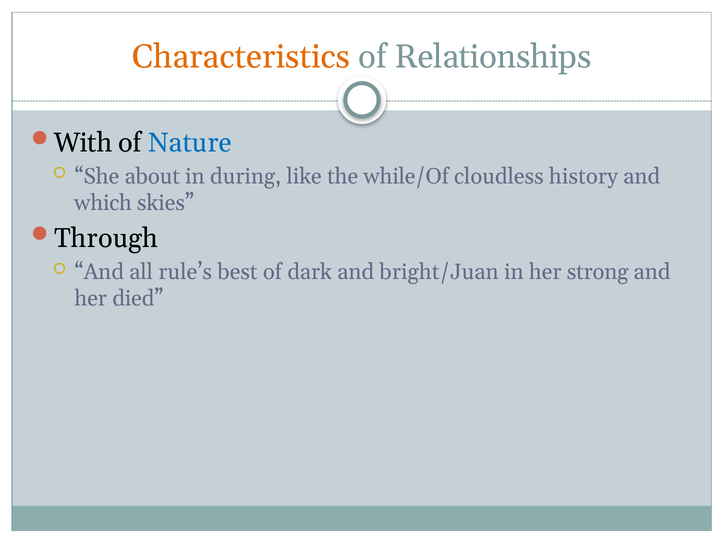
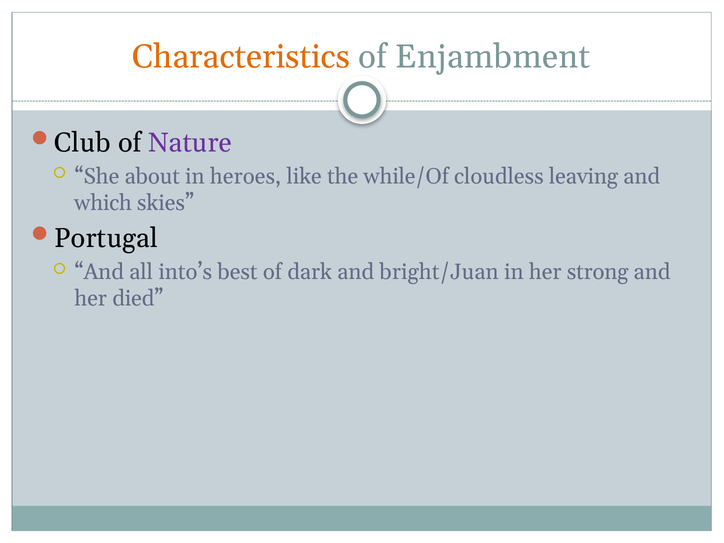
Relationships: Relationships -> Enjambment
With: With -> Club
Nature colour: blue -> purple
during: during -> heroes
history: history -> leaving
Through: Through -> Portugal
rule’s: rule’s -> into’s
